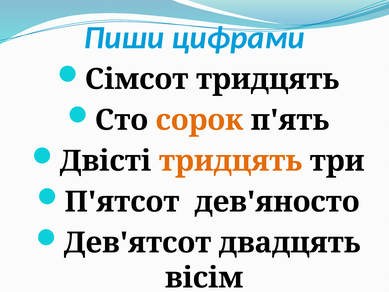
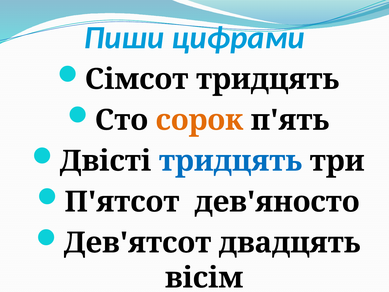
тридцять at (230, 161) colour: orange -> blue
